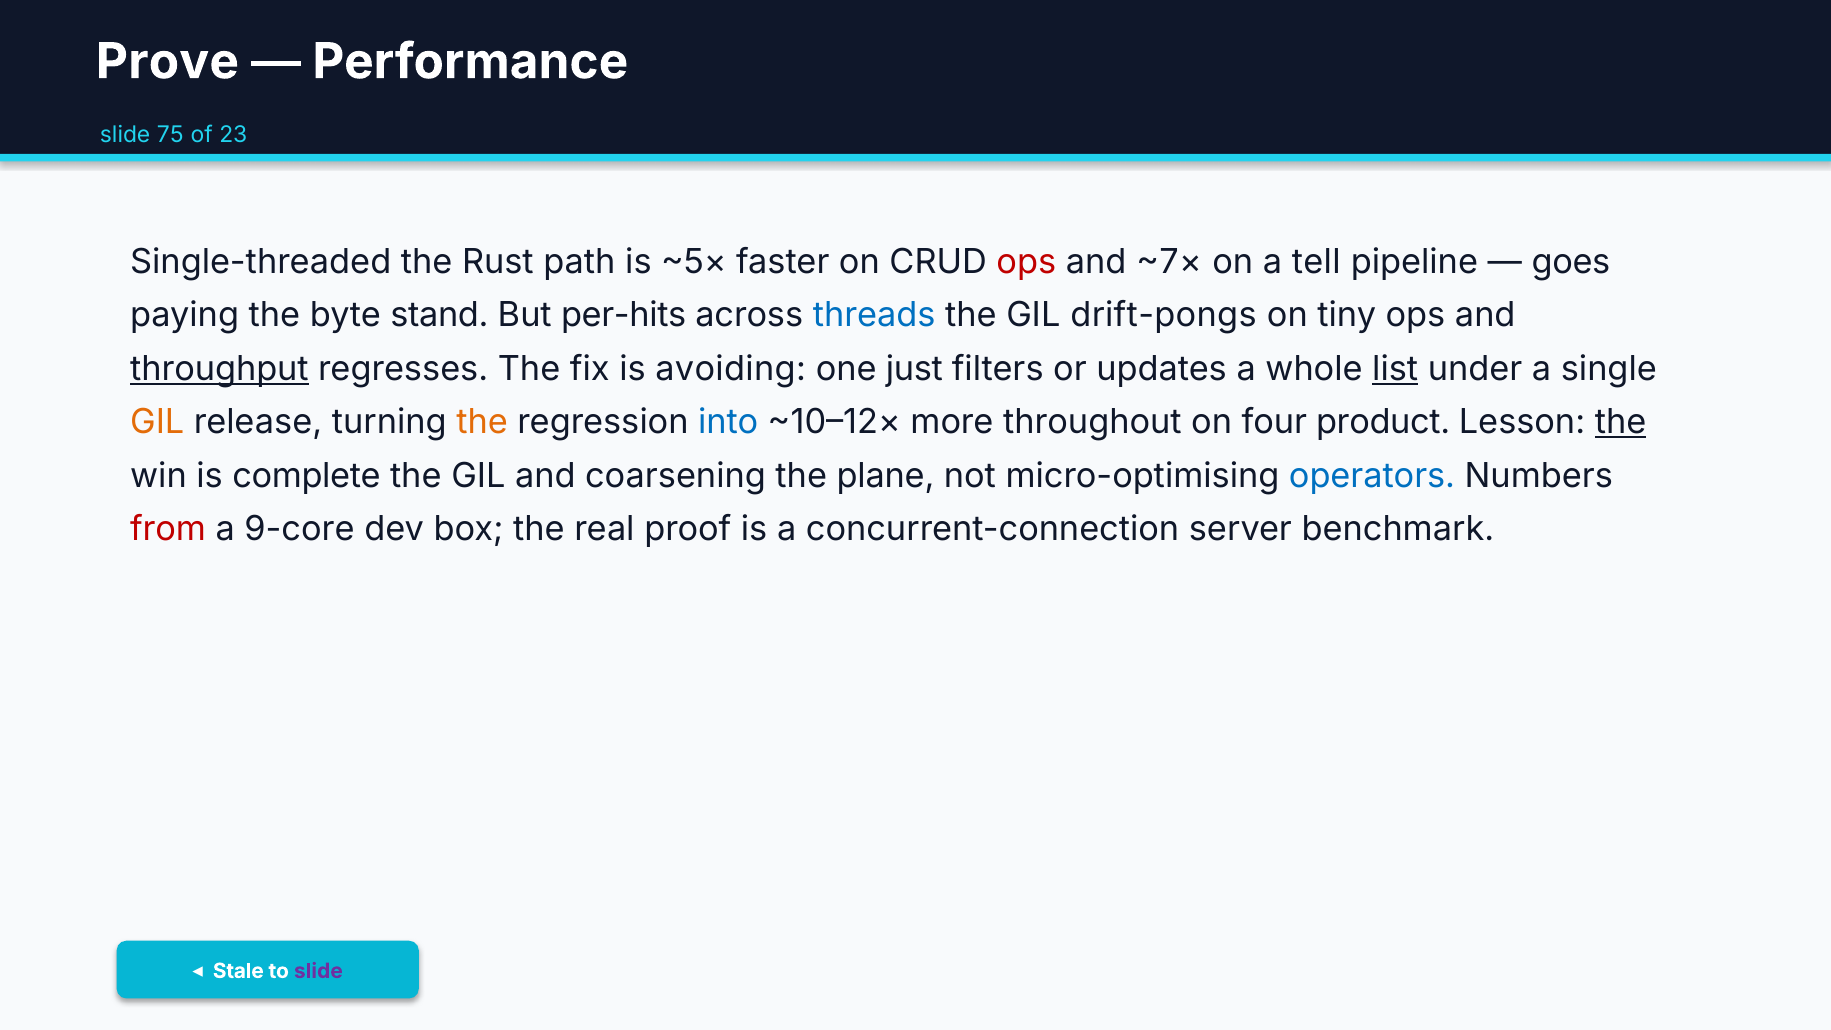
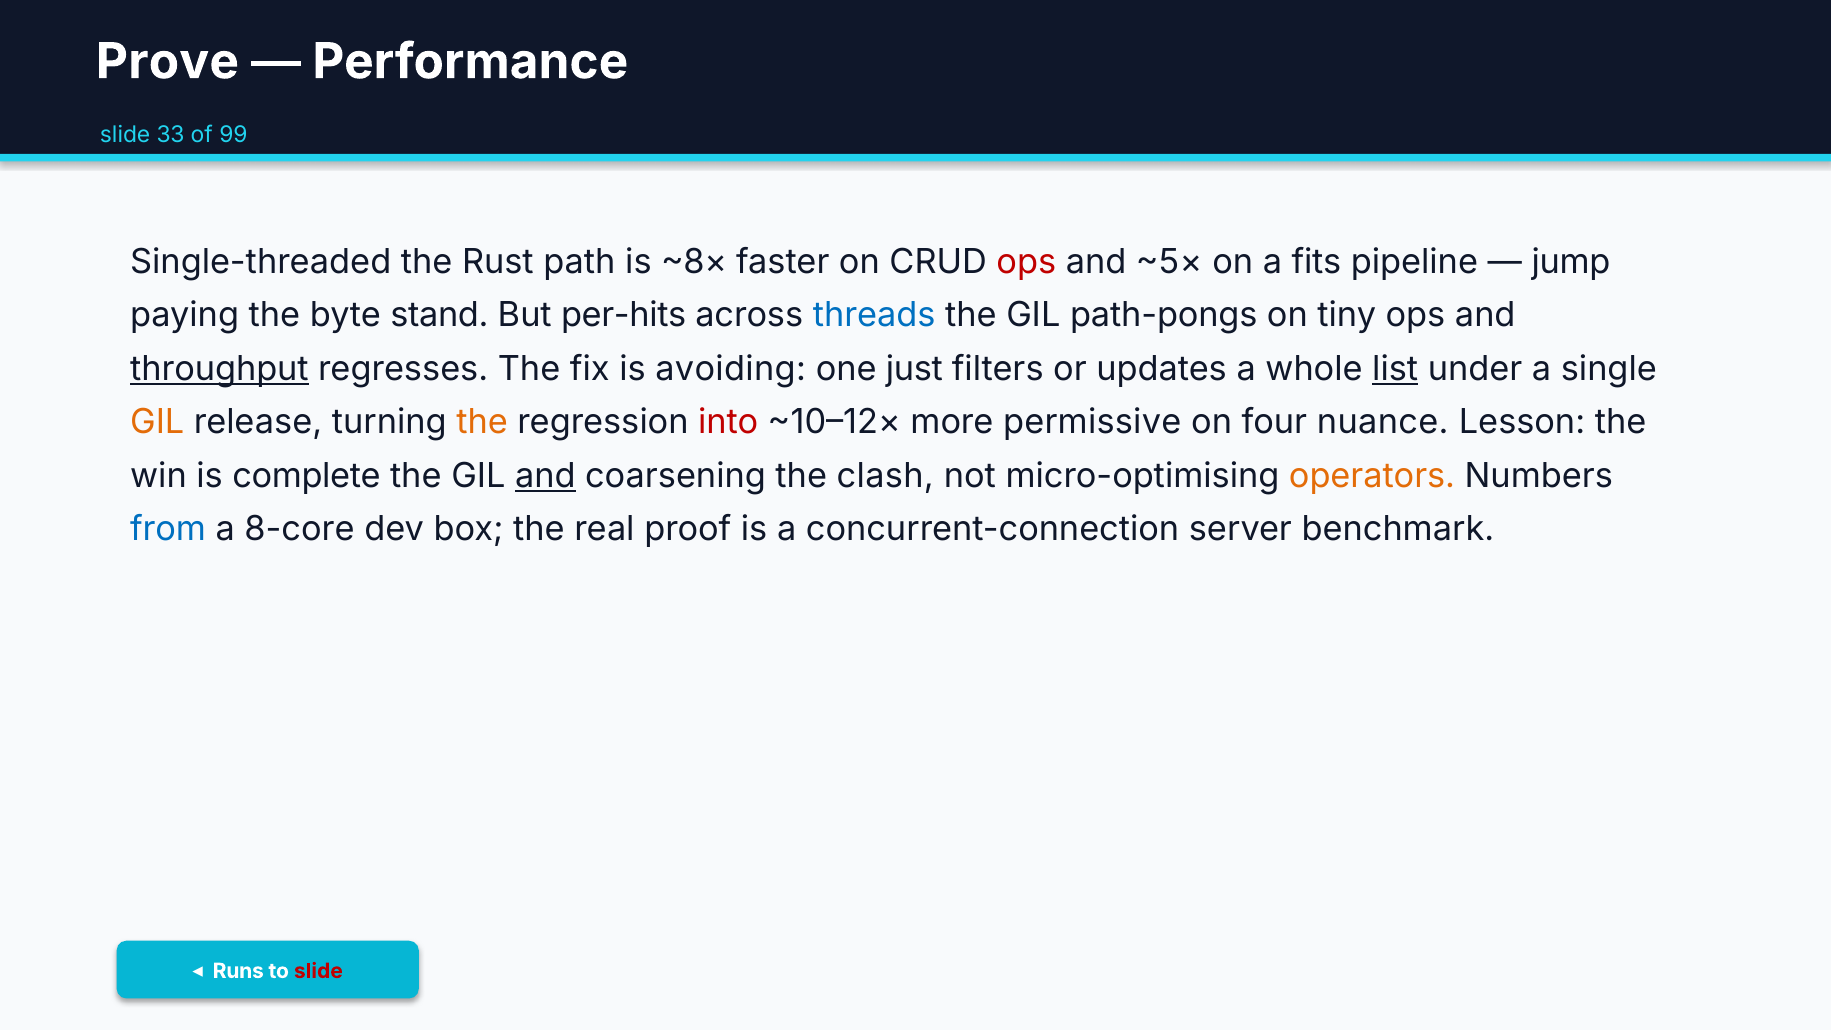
75: 75 -> 33
23: 23 -> 99
~5×: ~5× -> ~8×
~7×: ~7× -> ~5×
tell: tell -> fits
goes: goes -> jump
drift-pongs: drift-pongs -> path-pongs
into colour: blue -> red
throughout: throughout -> permissive
product: product -> nuance
the at (1621, 422) underline: present -> none
and at (545, 476) underline: none -> present
plane: plane -> clash
operators colour: blue -> orange
from colour: red -> blue
9-core: 9-core -> 8-core
Stale: Stale -> Runs
slide at (318, 971) colour: purple -> red
